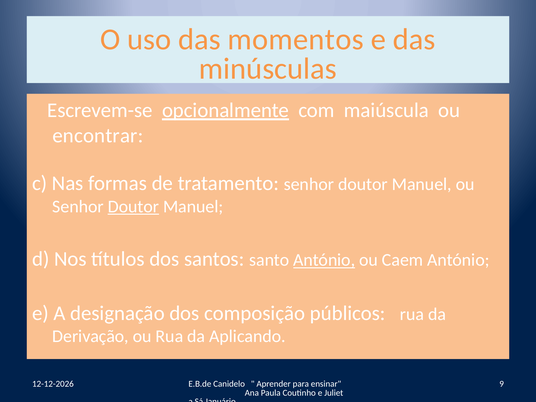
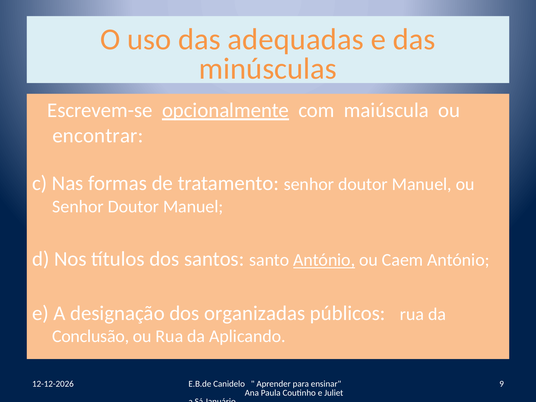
momentos: momentos -> adequadas
Doutor at (133, 206) underline: present -> none
composição: composição -> organizadas
Derivação: Derivação -> Conclusão
